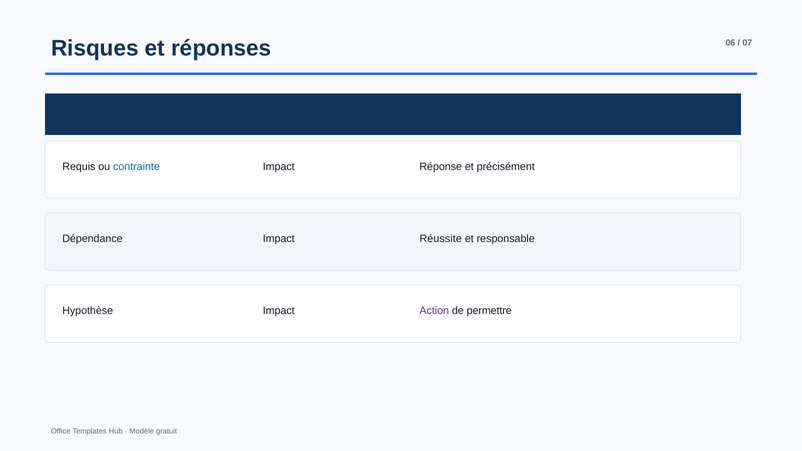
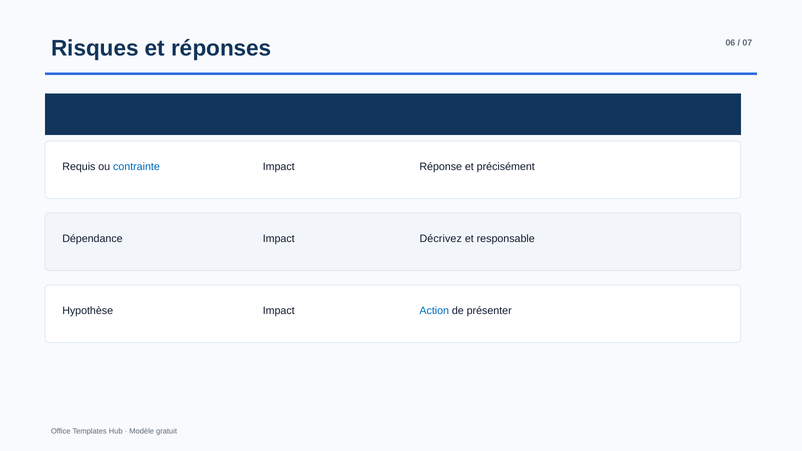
Réussite: Réussite -> Décrivez
Action colour: purple -> blue
permettre: permettre -> présenter
